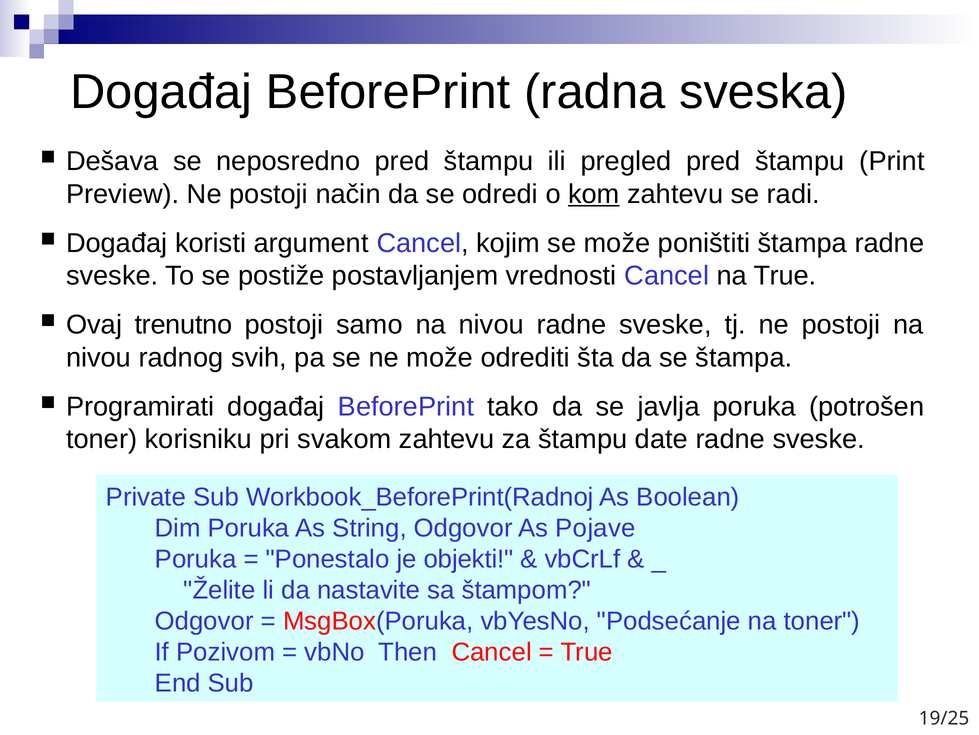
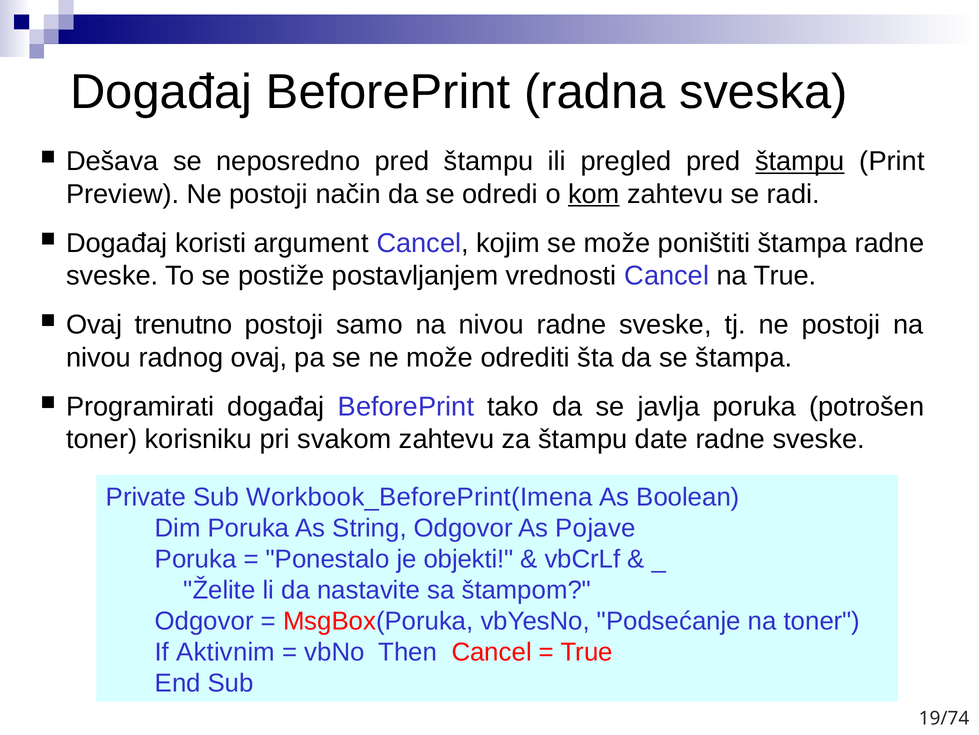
štampu at (800, 161) underline: none -> present
radnog svih: svih -> ovaj
Workbook_BeforePrint(Radnoj: Workbook_BeforePrint(Radnoj -> Workbook_BeforePrint(Imena
Pozivom: Pozivom -> Aktivnim
19/25: 19/25 -> 19/74
